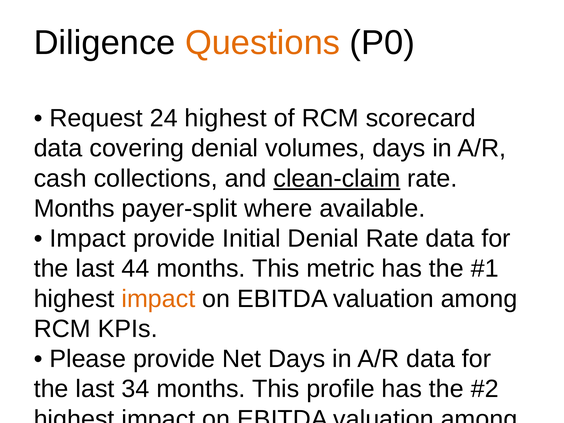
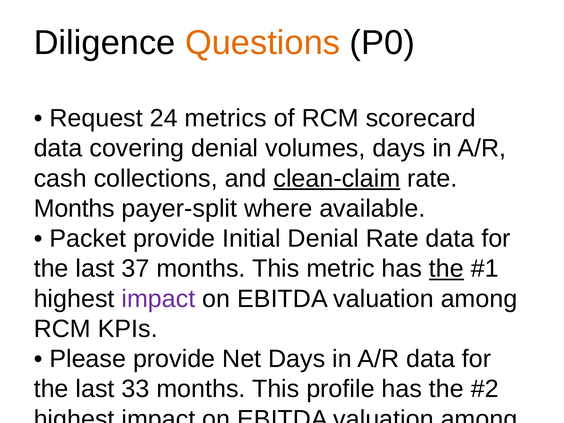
24 highest: highest -> metrics
Impact at (88, 239): Impact -> Packet
44: 44 -> 37
the at (446, 269) underline: none -> present
impact at (158, 299) colour: orange -> purple
34: 34 -> 33
